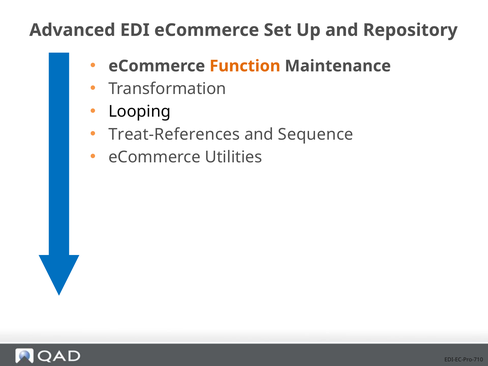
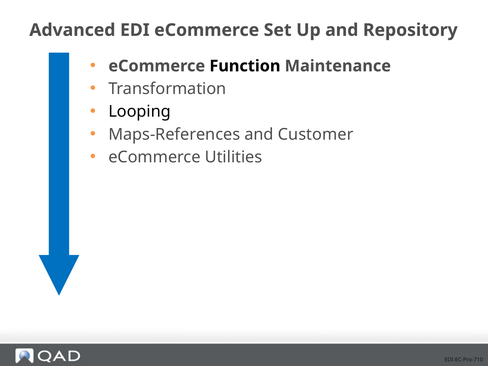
Function colour: orange -> black
Treat-References: Treat-References -> Maps-References
Sequence: Sequence -> Customer
